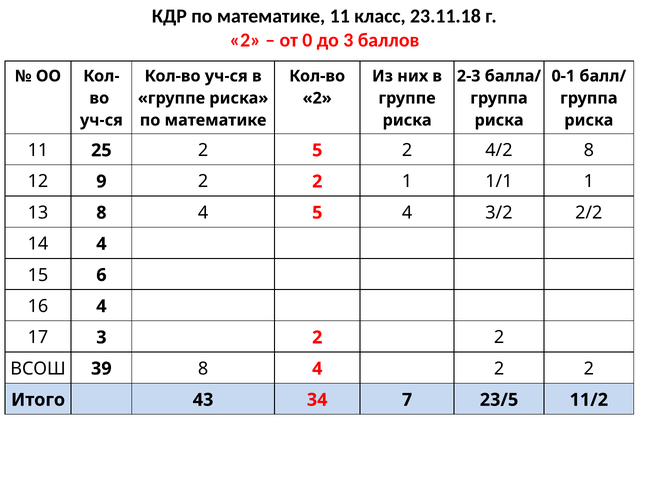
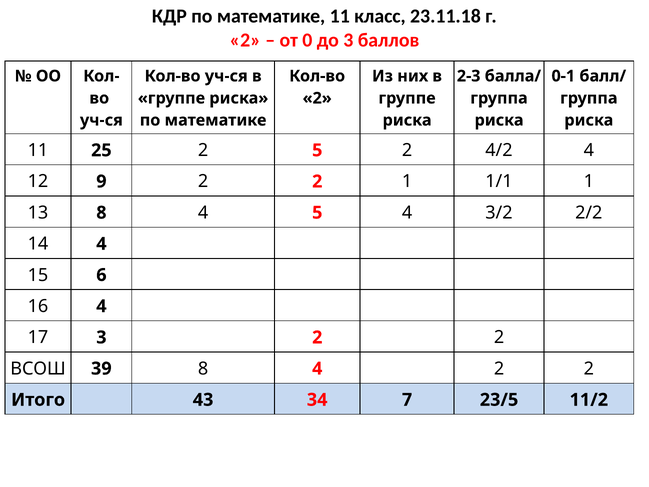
4/2 8: 8 -> 4
